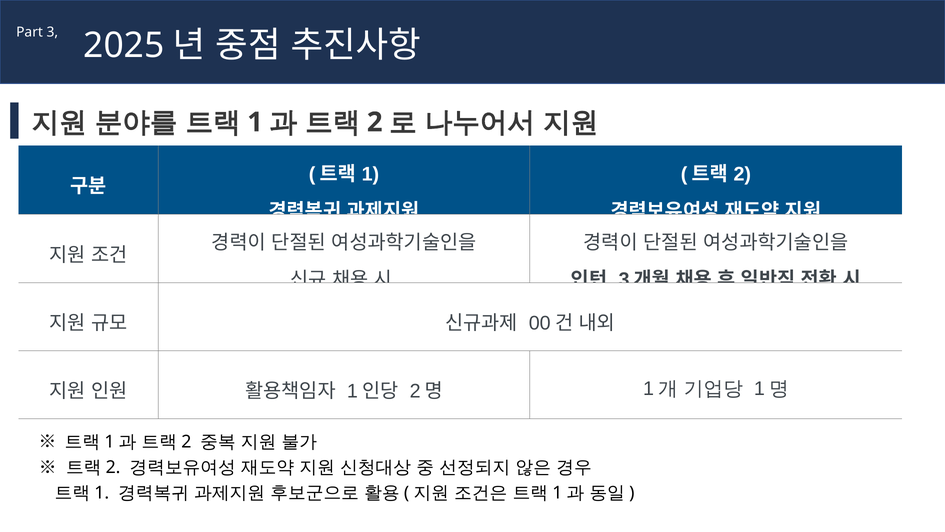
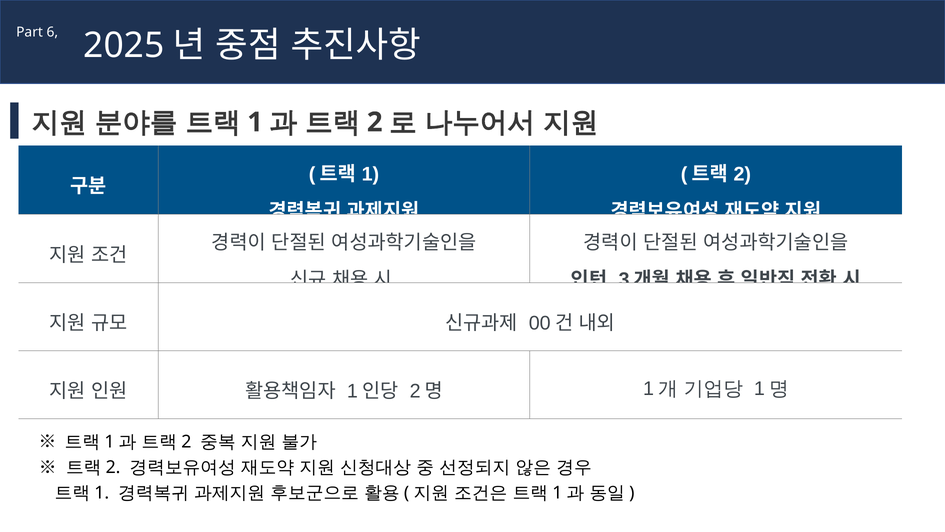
3: 3 -> 6
